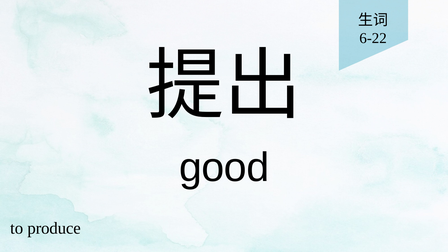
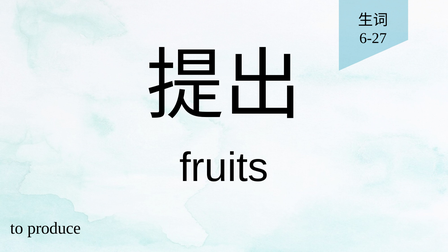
6-22: 6-22 -> 6-27
good: good -> fruits
